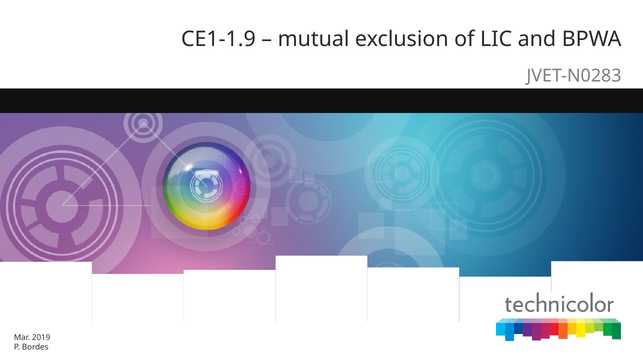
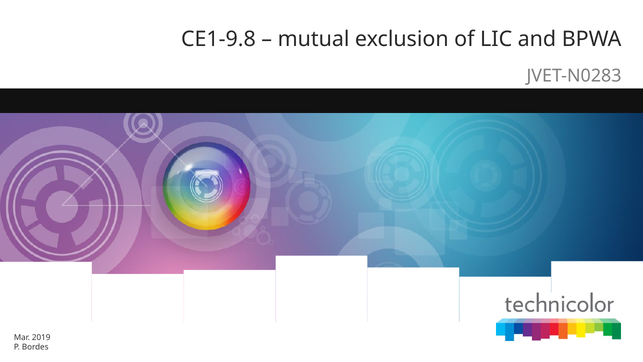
CE1-1.9: CE1-1.9 -> CE1-9.8
